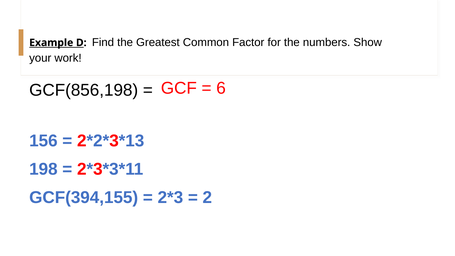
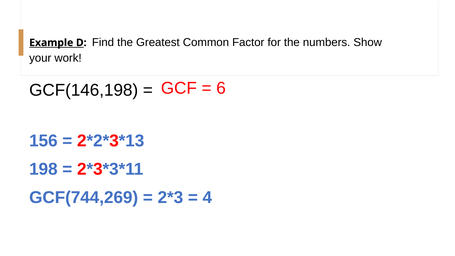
GCF(856,198: GCF(856,198 -> GCF(146,198
GCF(394,155: GCF(394,155 -> GCF(744,269
2: 2 -> 4
